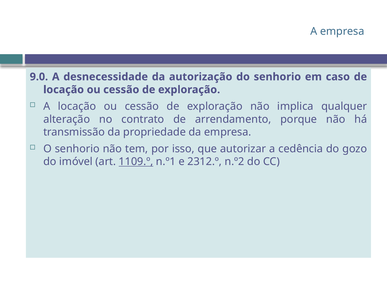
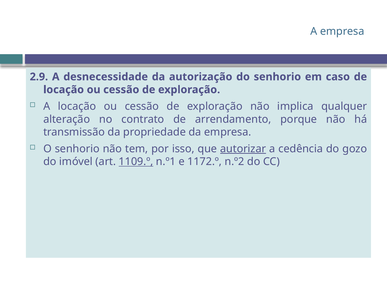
9.0: 9.0 -> 2.9
autorizar underline: none -> present
2312.º: 2312.º -> 1172.º
